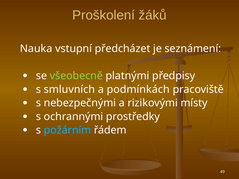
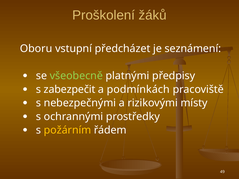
Nauka: Nauka -> Oboru
smluvních: smluvních -> zabezpečit
požárním colour: light blue -> yellow
